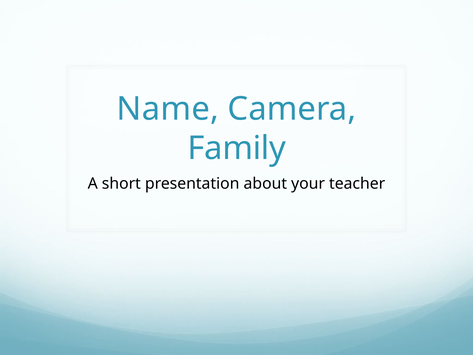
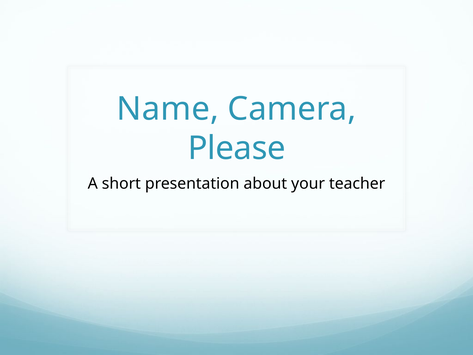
Family: Family -> Please
